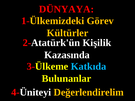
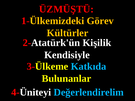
DÜNYAYA: DÜNYAYA -> ÜZMÜŞTÜ
Kazasında: Kazasında -> Kendisiyle
Değerlendirelim colour: yellow -> light blue
